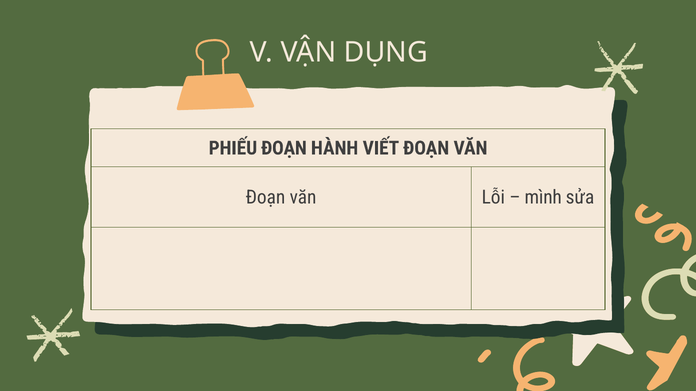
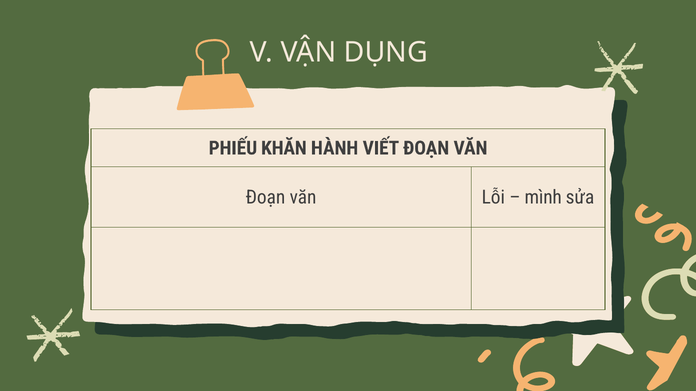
PHIẾU ĐOẠN: ĐOẠN -> KHĂN
